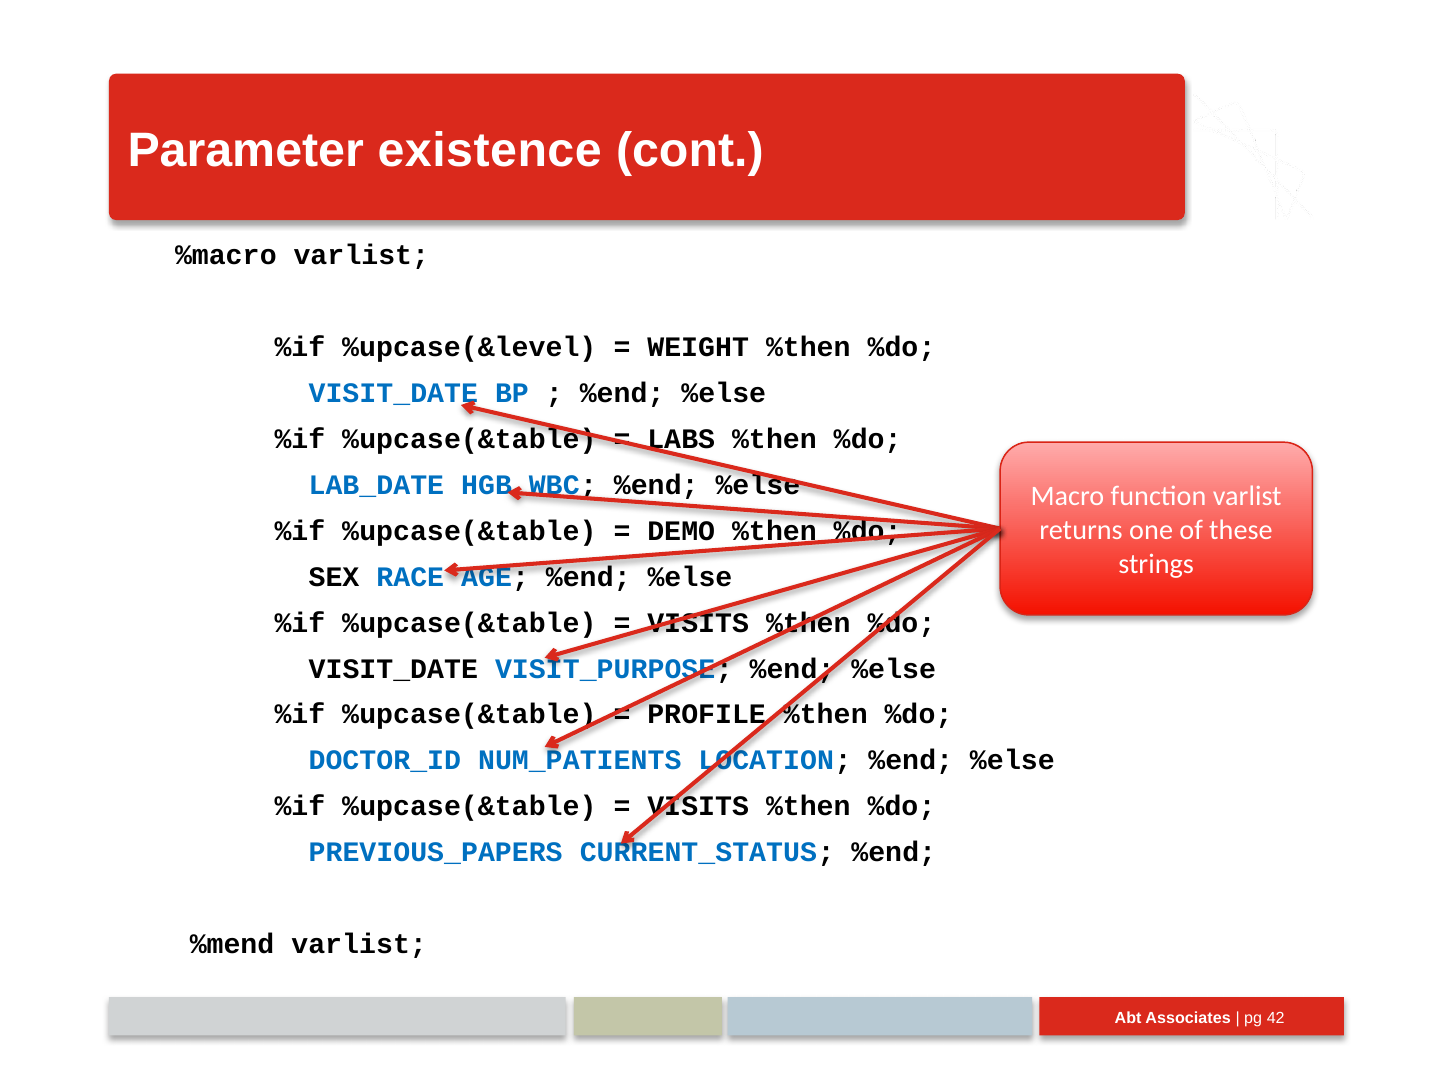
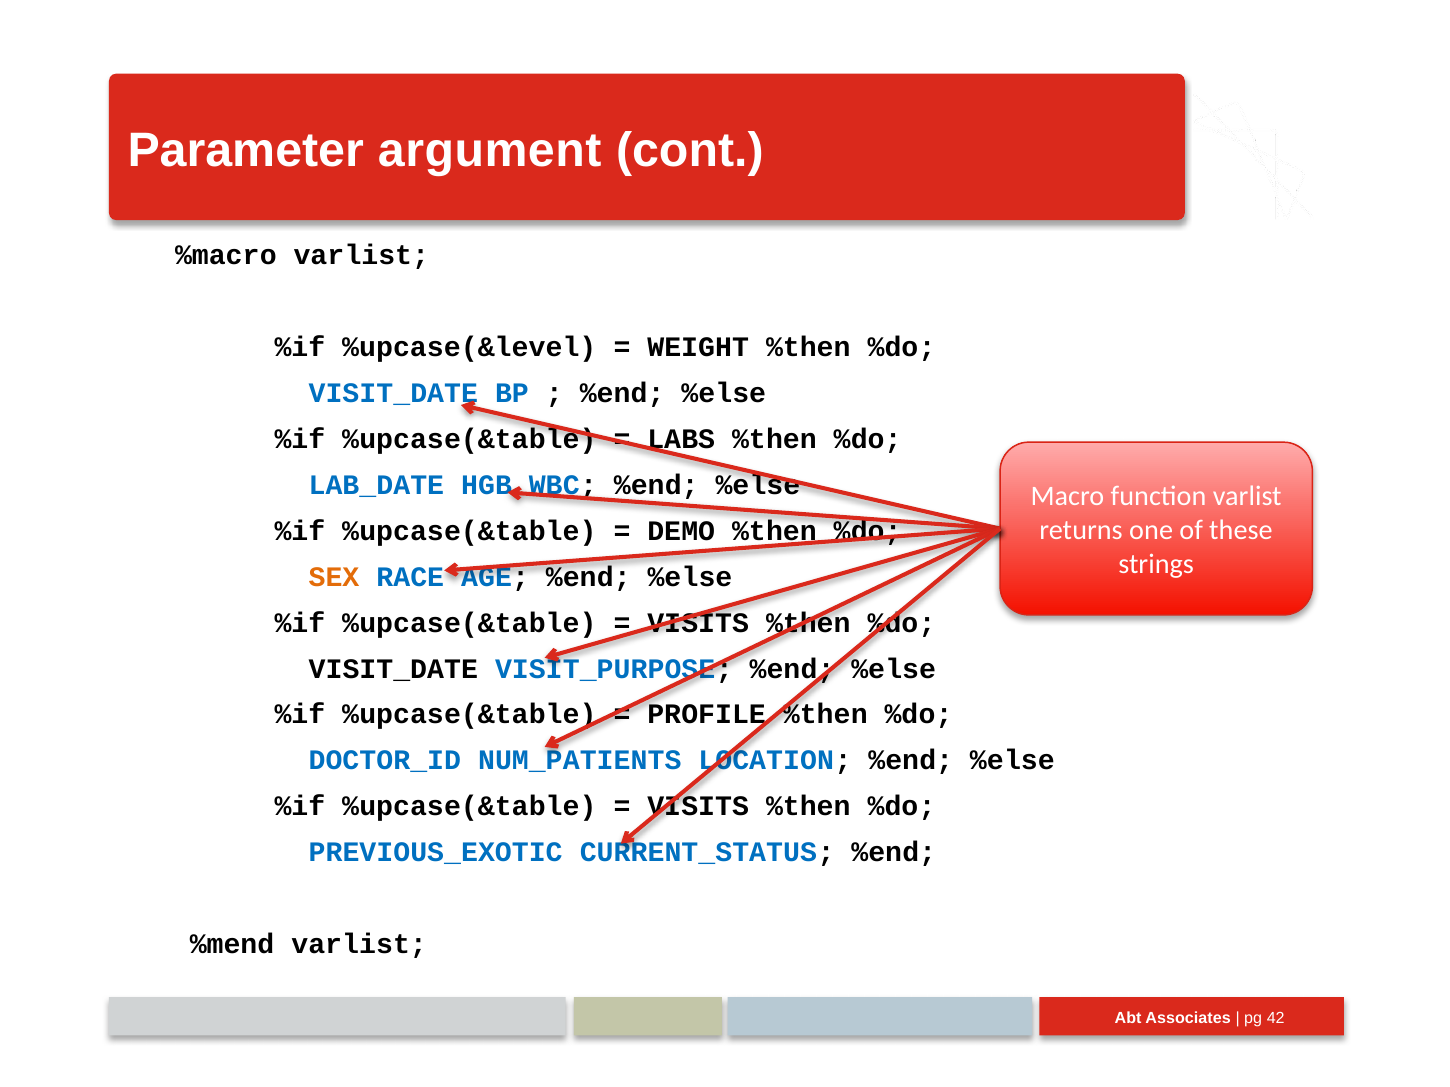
existence: existence -> argument
SEX colour: black -> orange
PREVIOUS_PAPERS: PREVIOUS_PAPERS -> PREVIOUS_EXOTIC
